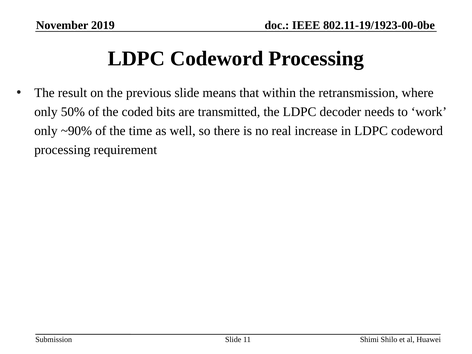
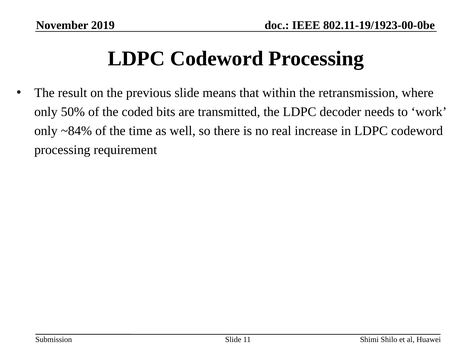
~90%: ~90% -> ~84%
